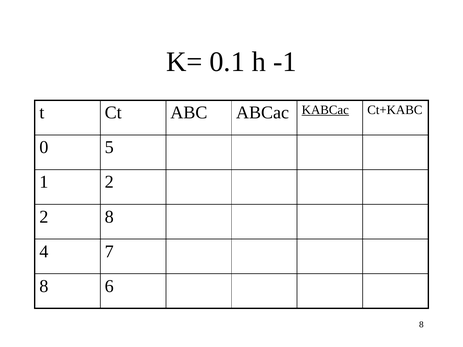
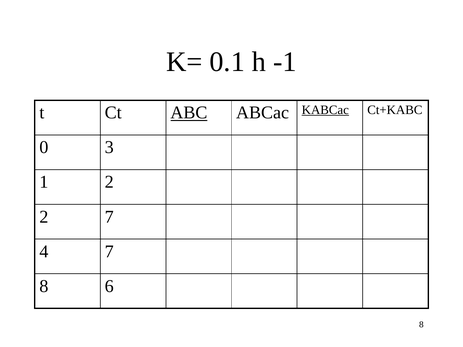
ABC underline: none -> present
5: 5 -> 3
2 8: 8 -> 7
